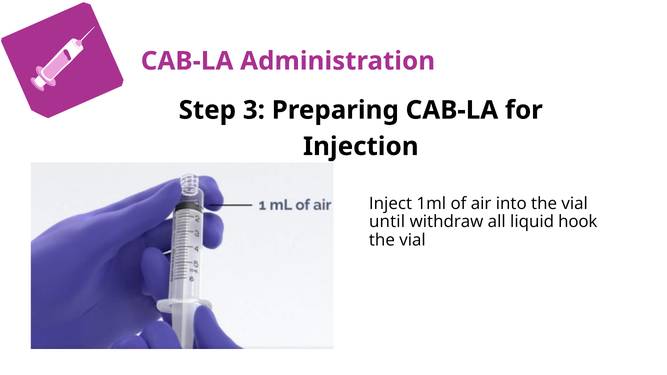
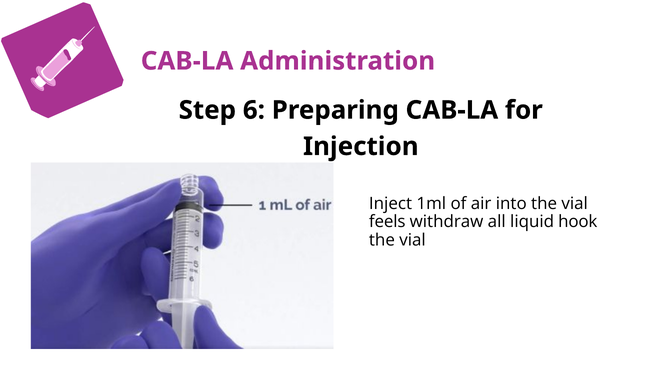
3: 3 -> 6
until: until -> feels
